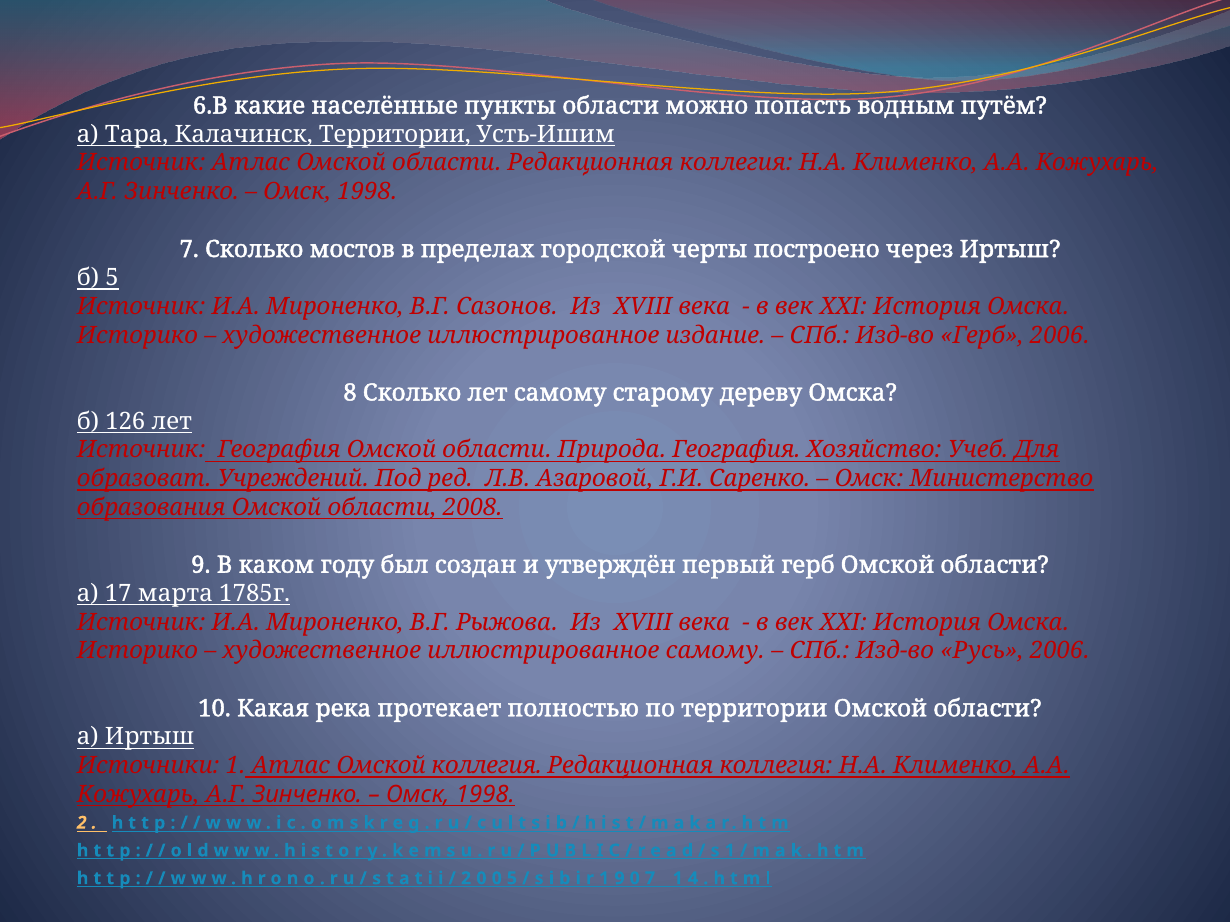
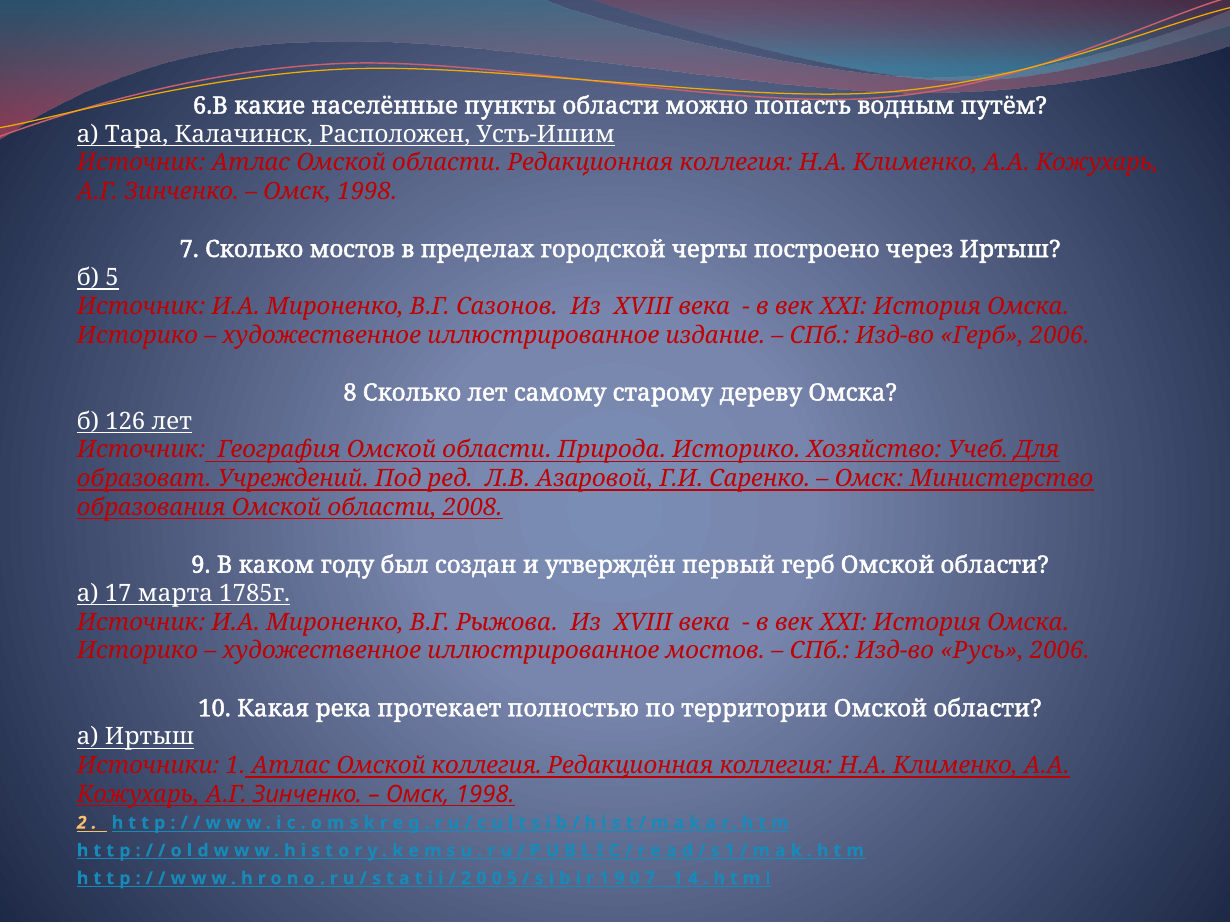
Калачинск Территории: Территории -> Расположен
Природа География: География -> Историко
иллюстрированное самому: самому -> мостов
